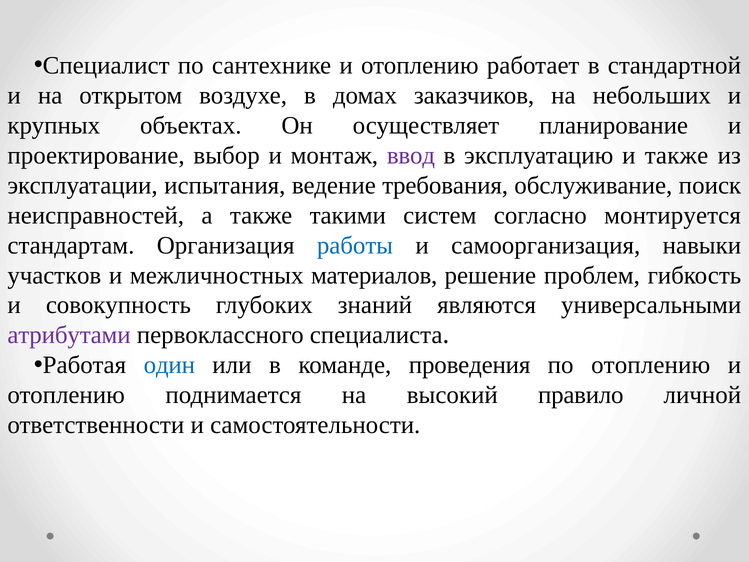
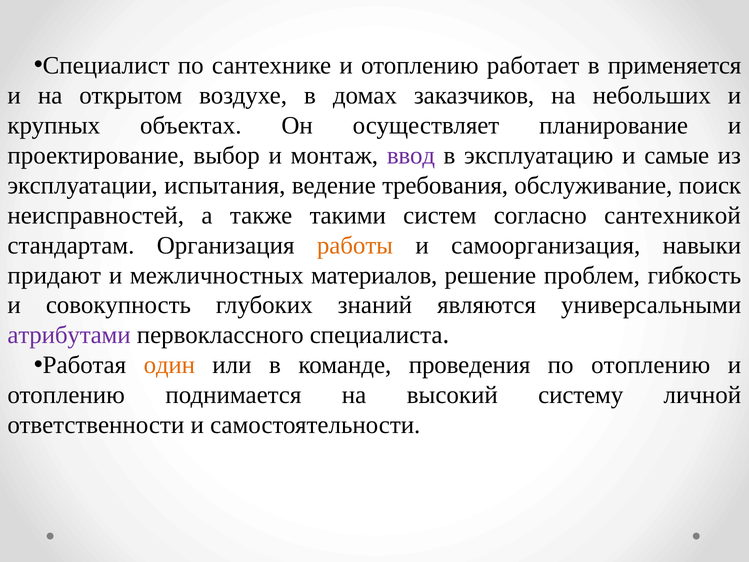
стандартной: стандартной -> применяется
и также: также -> самые
монтируется: монтируется -> сантехникой
работы colour: blue -> orange
участков: участков -> придают
один colour: blue -> orange
правило: правило -> систему
